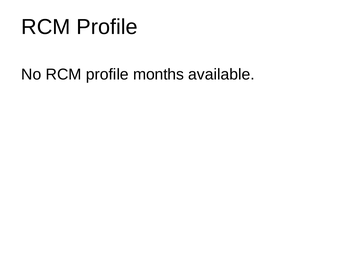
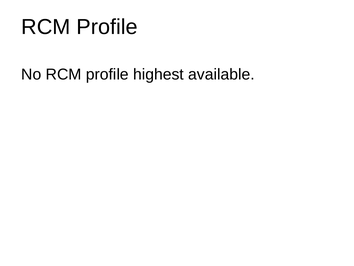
months: months -> highest
